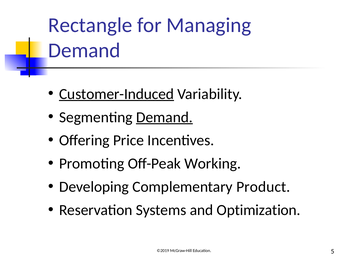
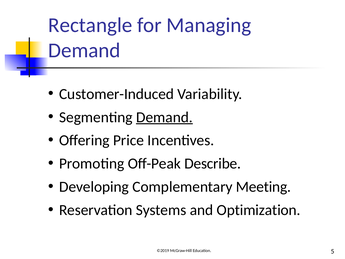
Customer-Induced underline: present -> none
Working: Working -> Describe
Product: Product -> Meeting
